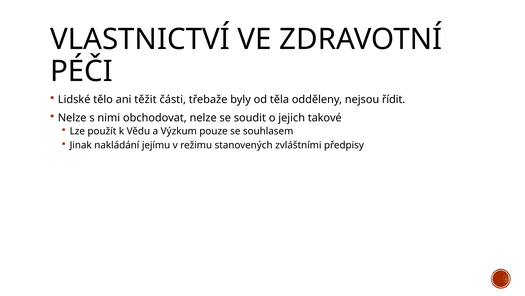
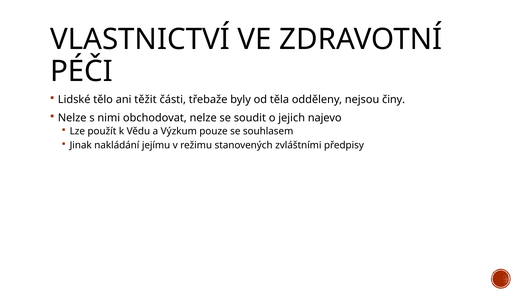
řídit: řídit -> činy
takové: takové -> najevo
